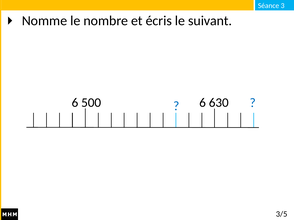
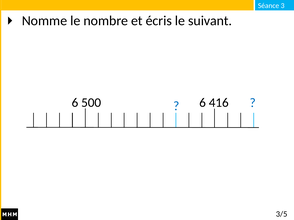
630: 630 -> 416
